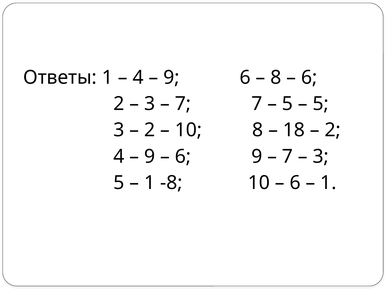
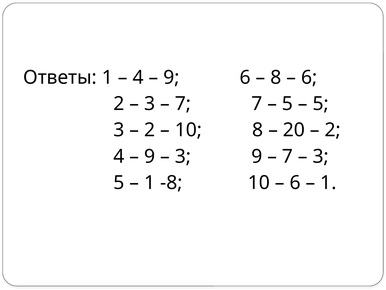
18: 18 -> 20
6 at (183, 156): 6 -> 3
